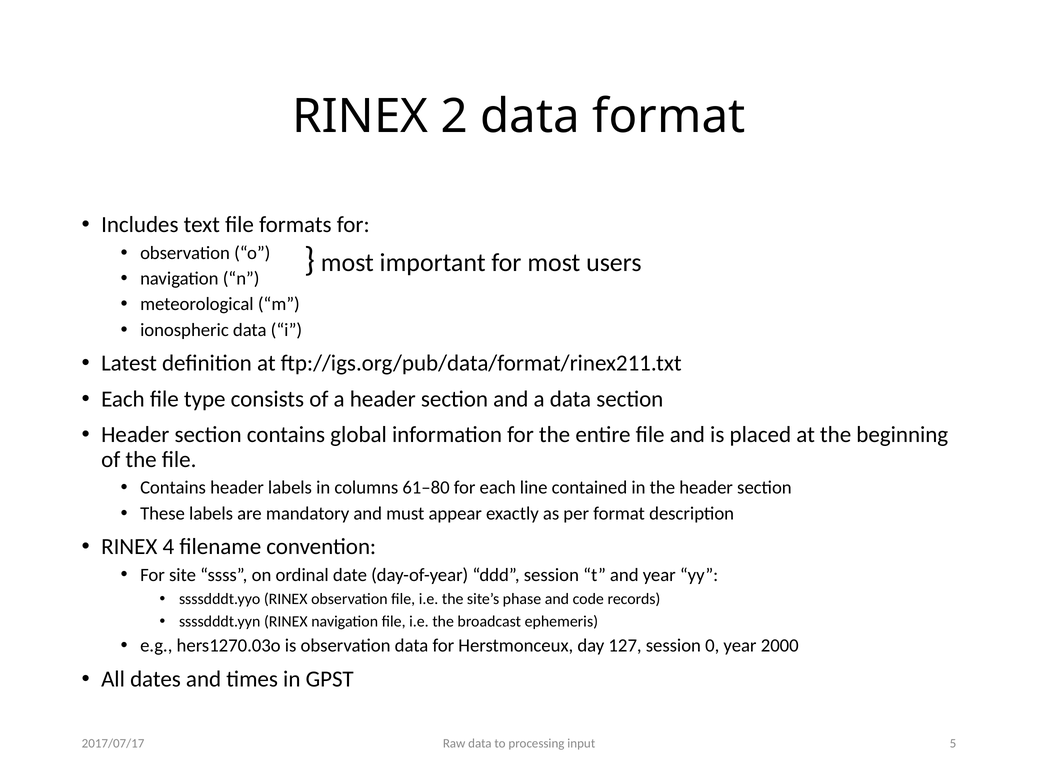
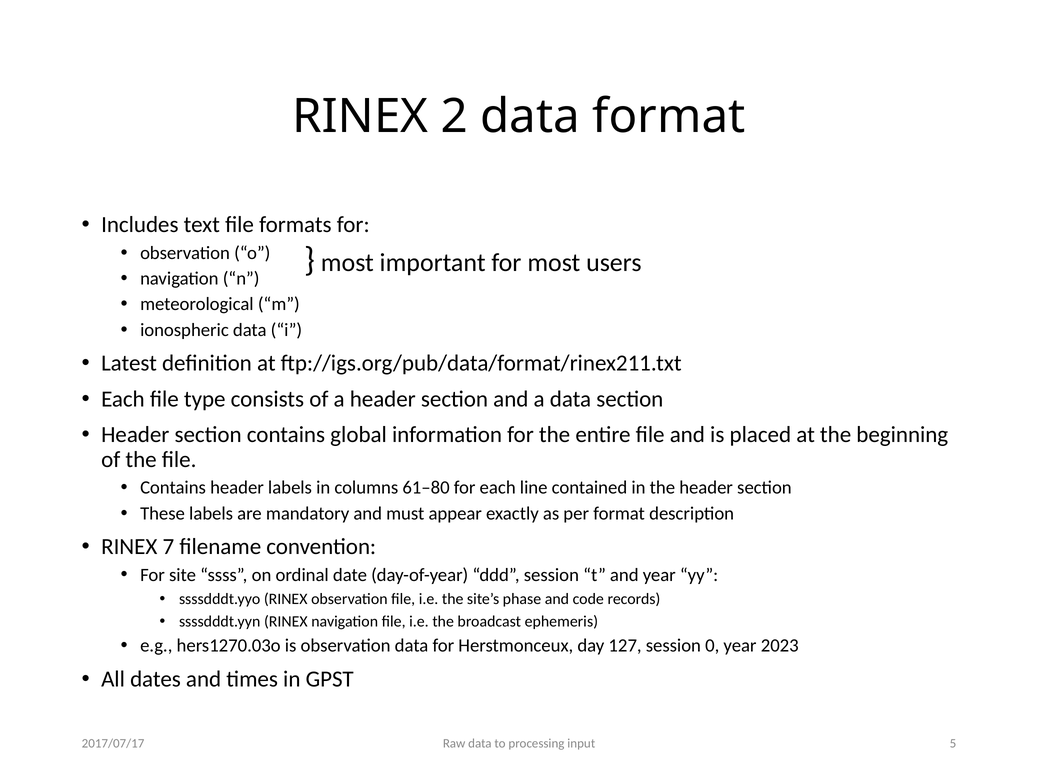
4: 4 -> 7
2000: 2000 -> 2023
